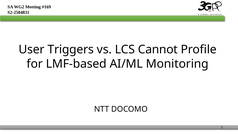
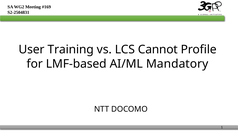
Triggers: Triggers -> Training
Monitoring: Monitoring -> Mandatory
